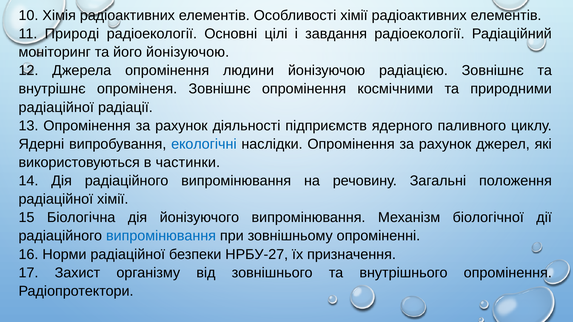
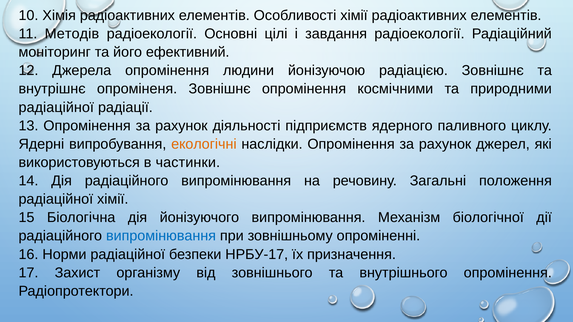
Природі: Природі -> Методів
його йонізуючою: йонізуючою -> ефективний
екологічні colour: blue -> orange
НРБУ-27: НРБУ-27 -> НРБУ-17
